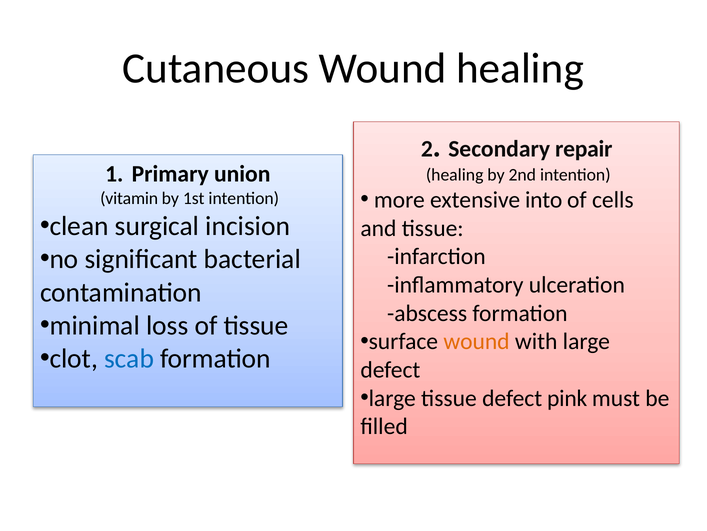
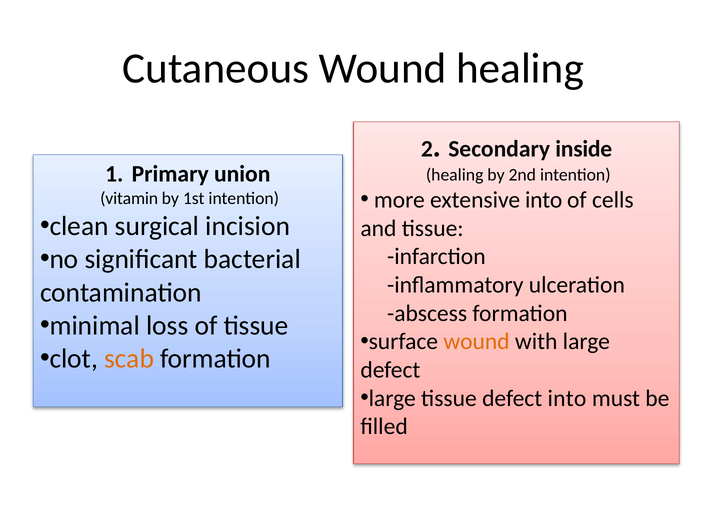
repair: repair -> inside
scab colour: blue -> orange
defect pink: pink -> into
